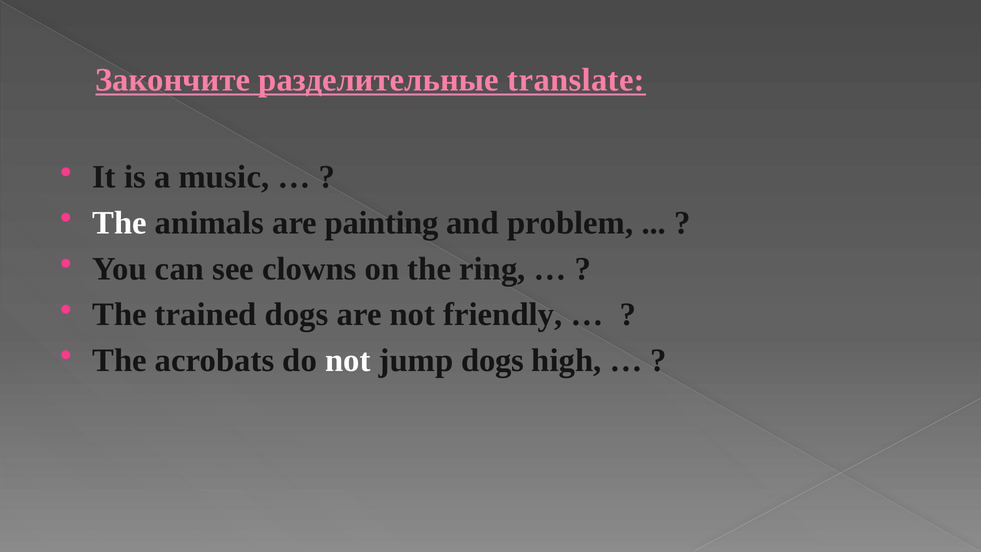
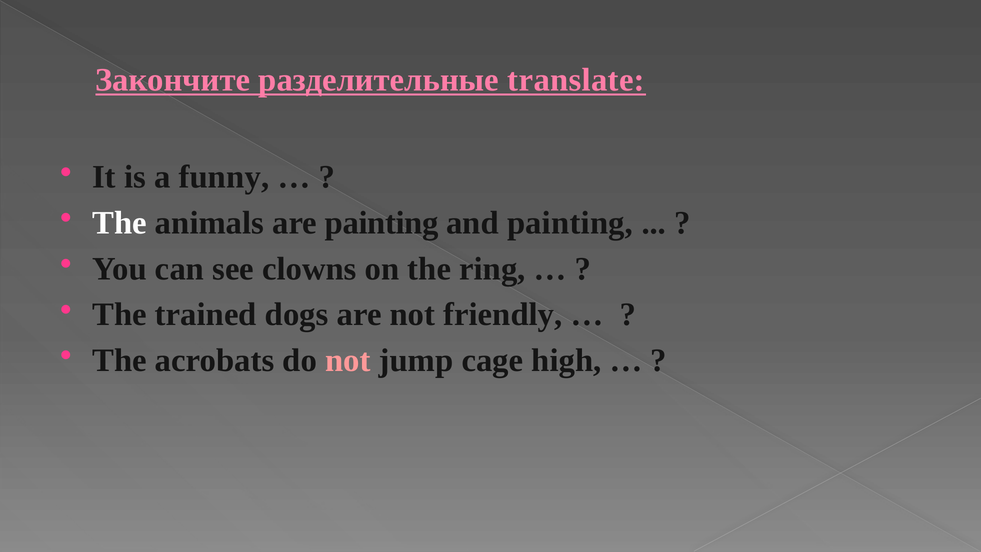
music: music -> funny
and problem: problem -> painting
not at (348, 360) colour: white -> pink
jump dogs: dogs -> cage
